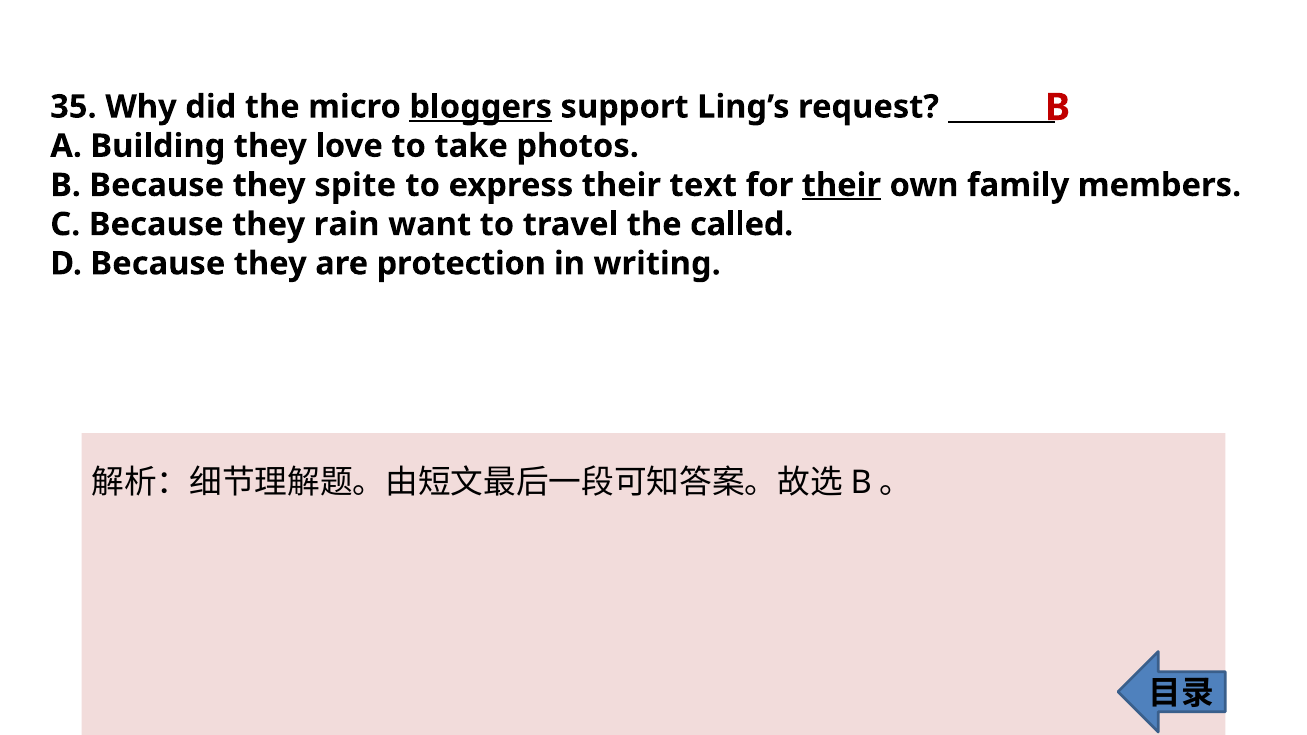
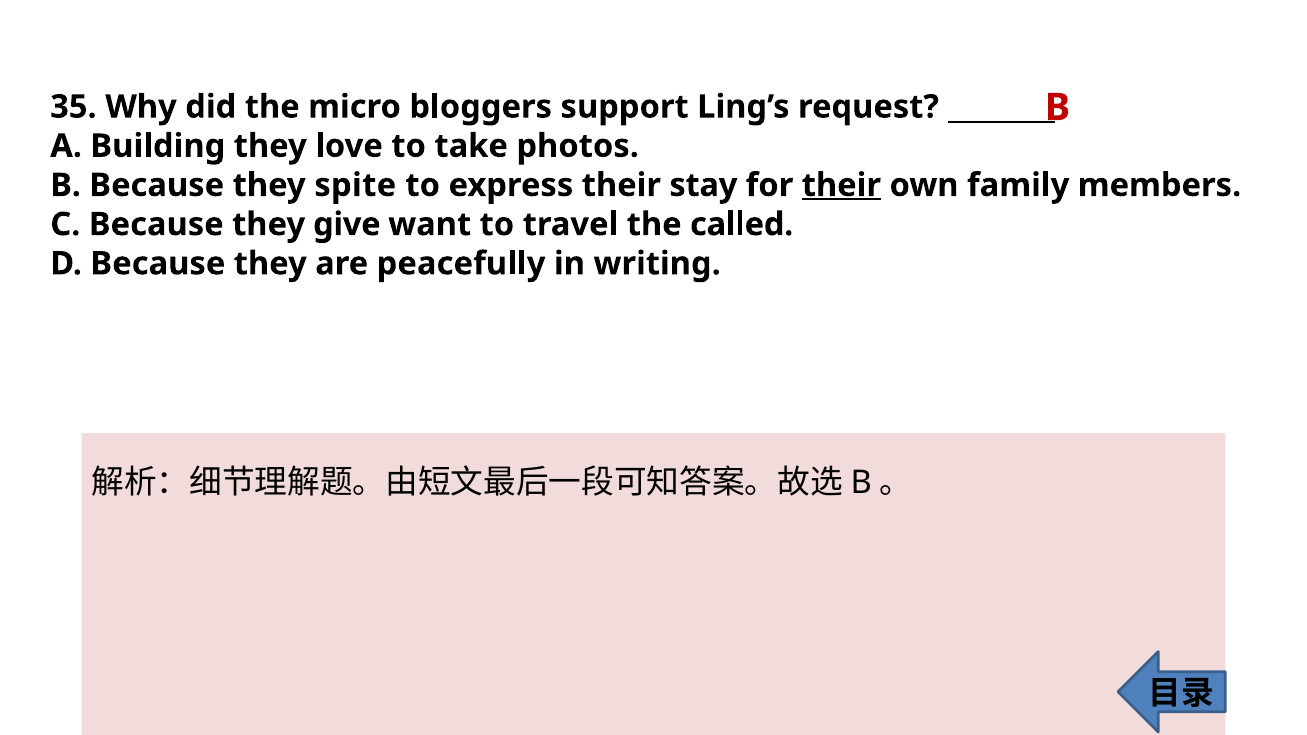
bloggers underline: present -> none
text: text -> stay
rain: rain -> give
protection: protection -> peacefully
